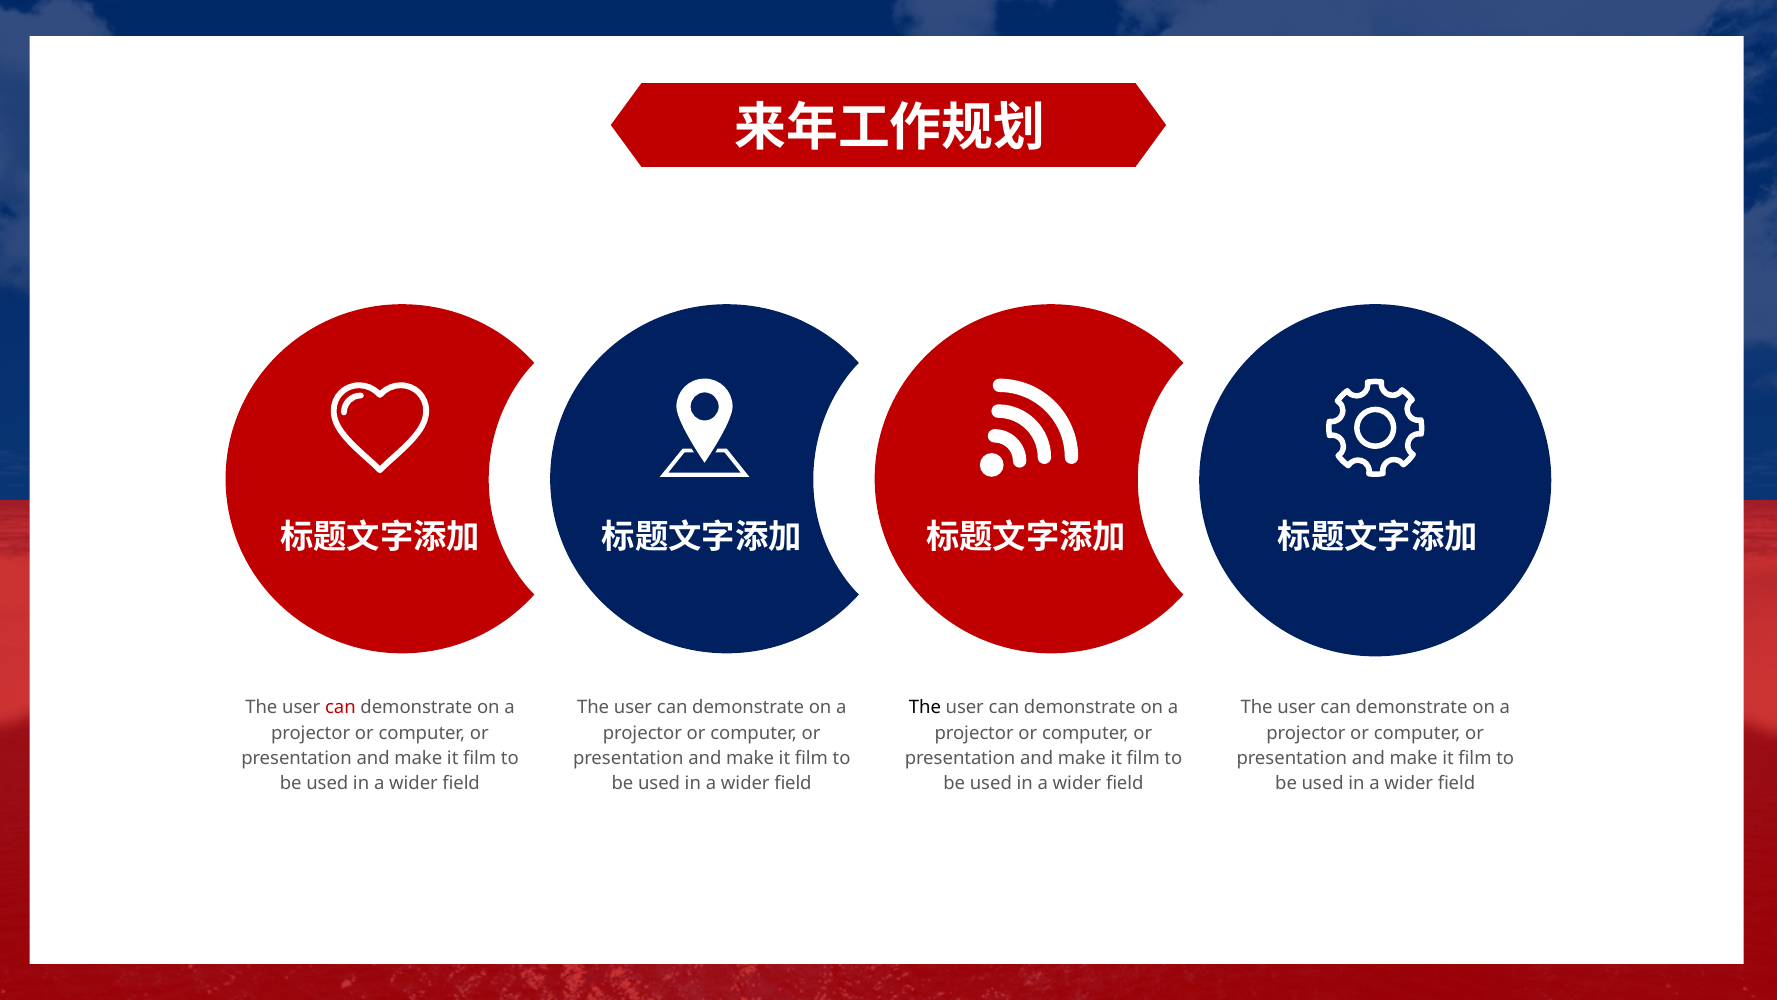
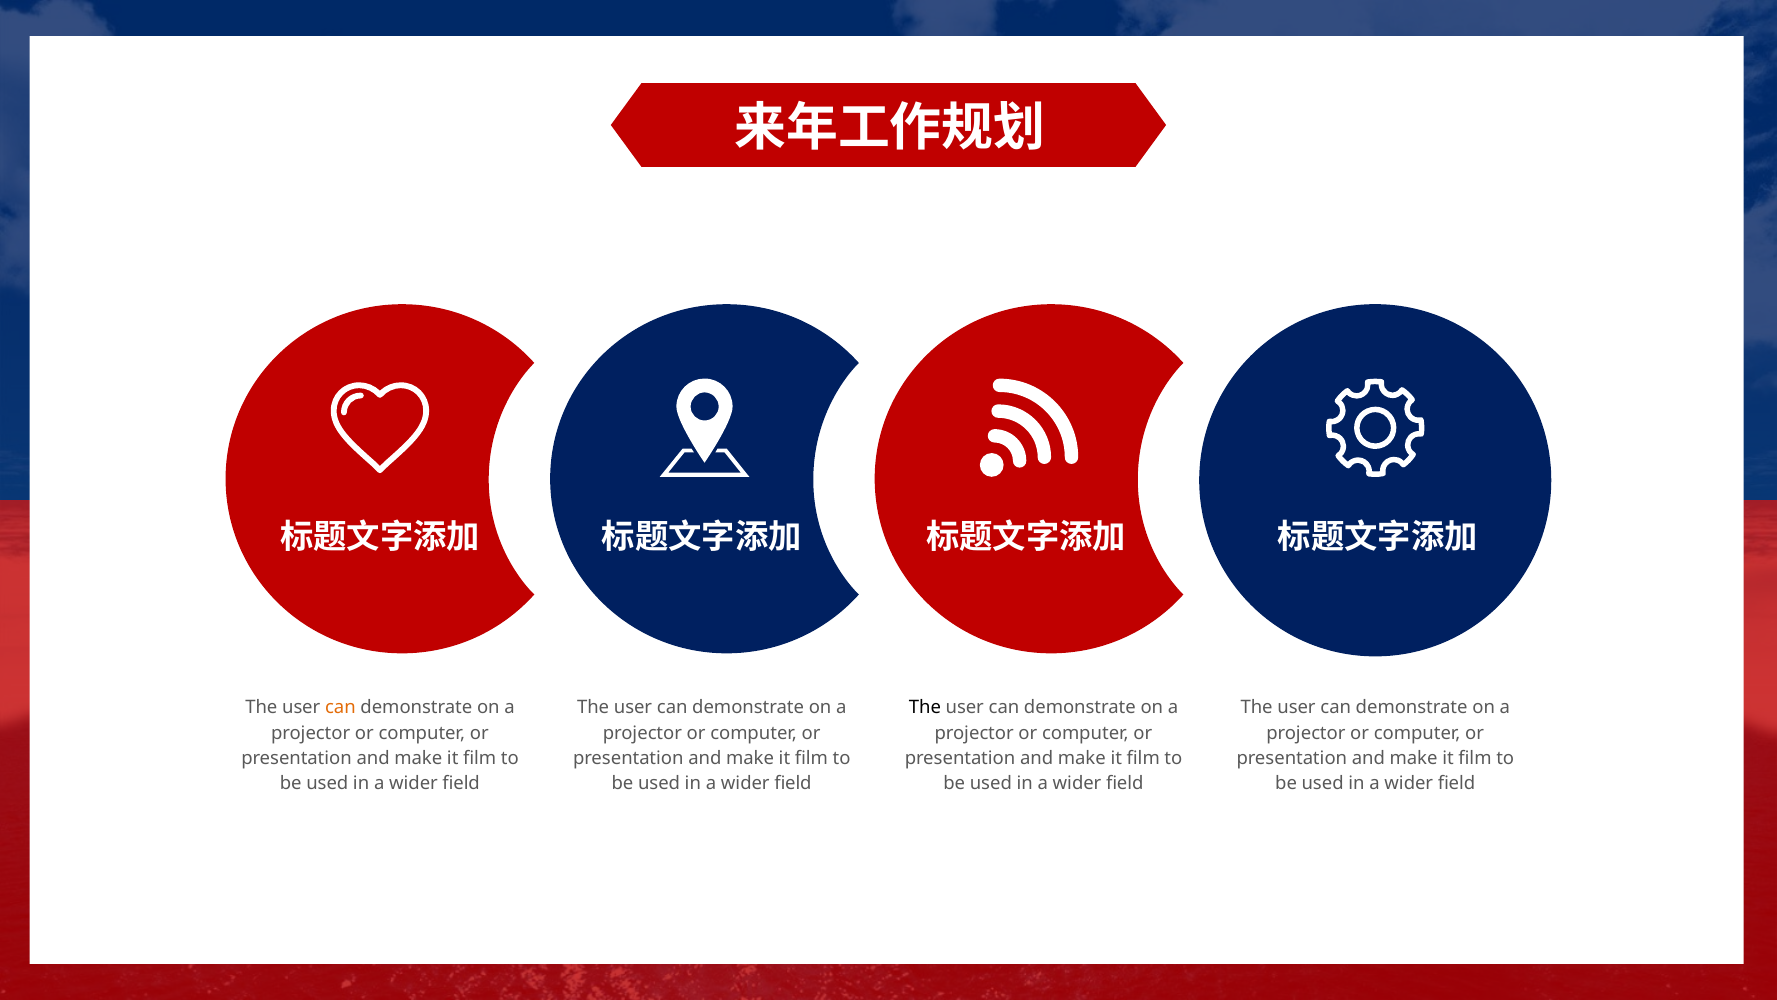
can at (340, 707) colour: red -> orange
